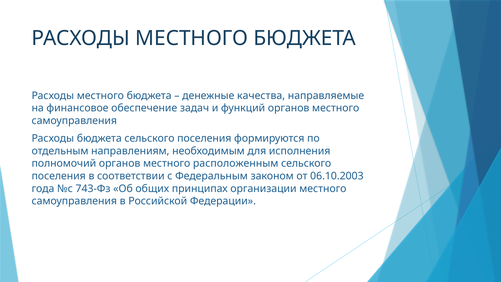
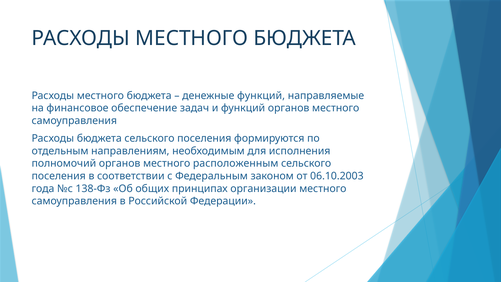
денежные качества: качества -> функций
743-Фз: 743-Фз -> 138-Фз
